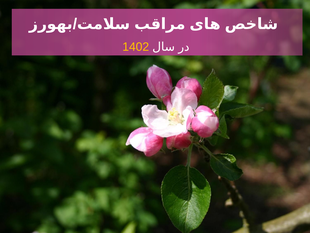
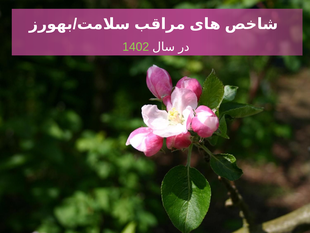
1402 colour: yellow -> light green
